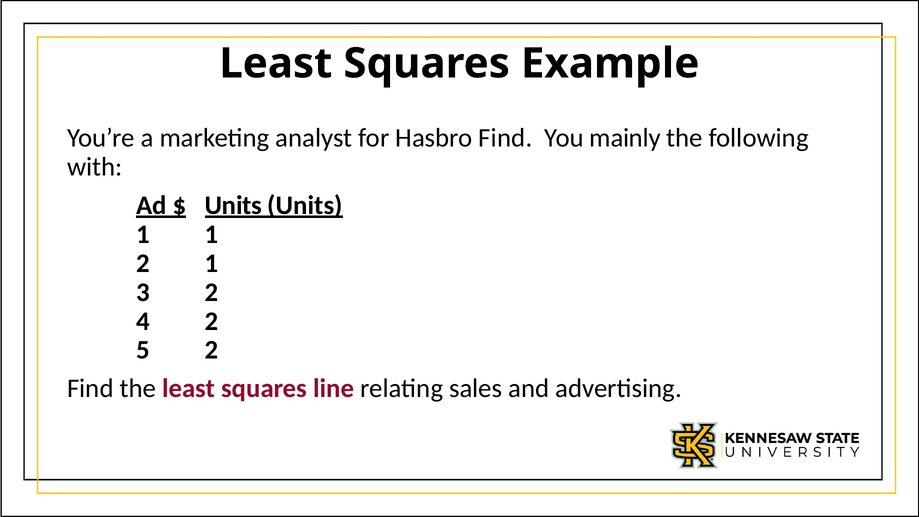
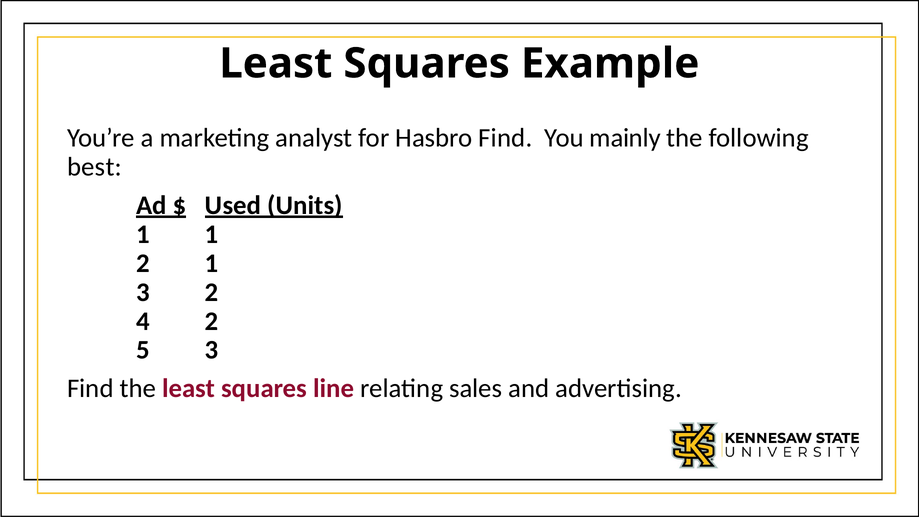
with: with -> best
Units at (233, 205): Units -> Used
5 2: 2 -> 3
